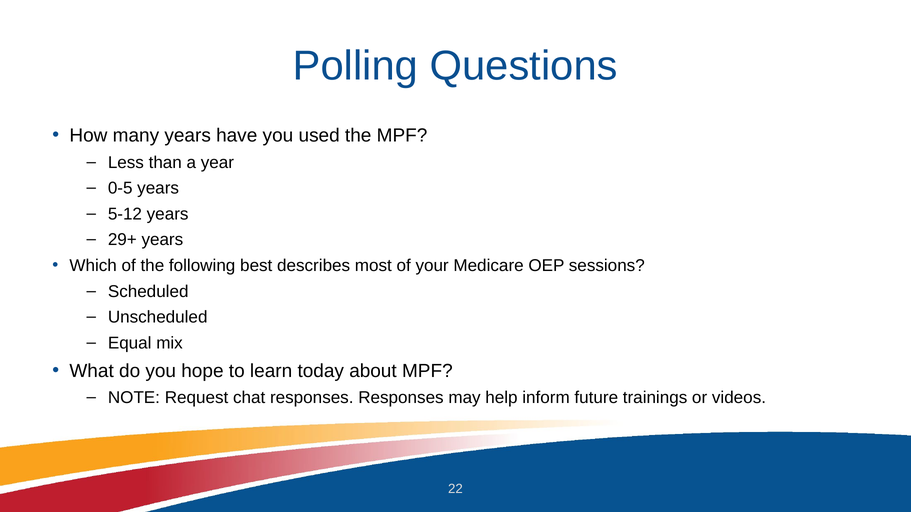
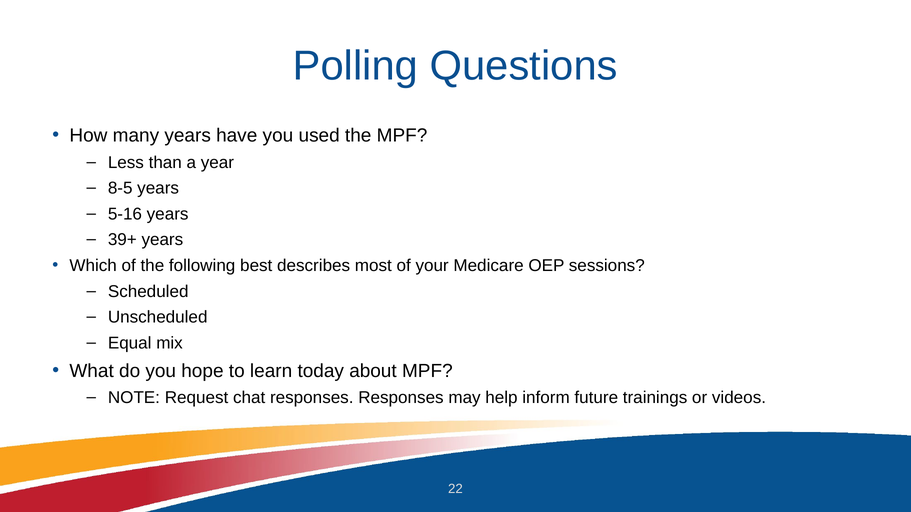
0-5: 0-5 -> 8-5
5-12: 5-12 -> 5-16
29+: 29+ -> 39+
